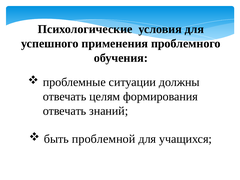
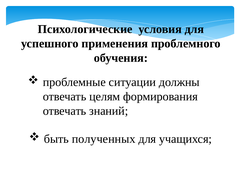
проблемной: проблемной -> полученных
